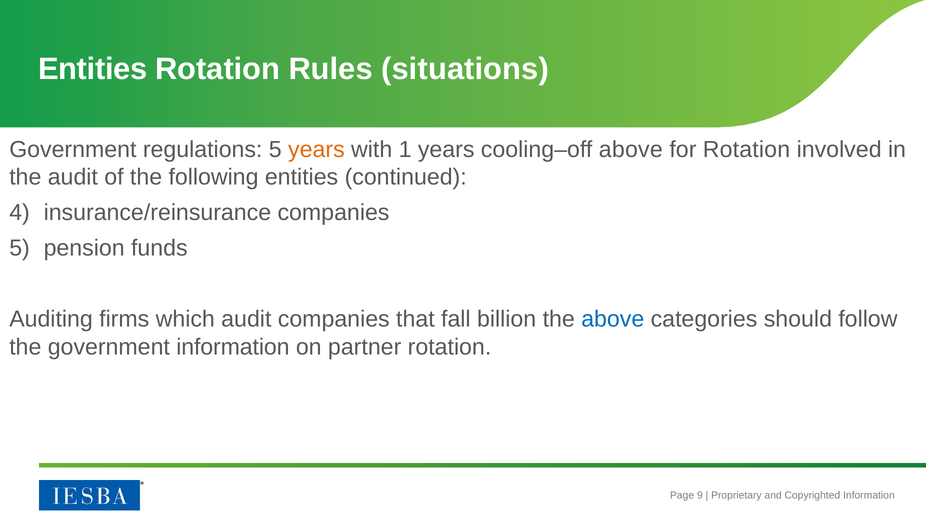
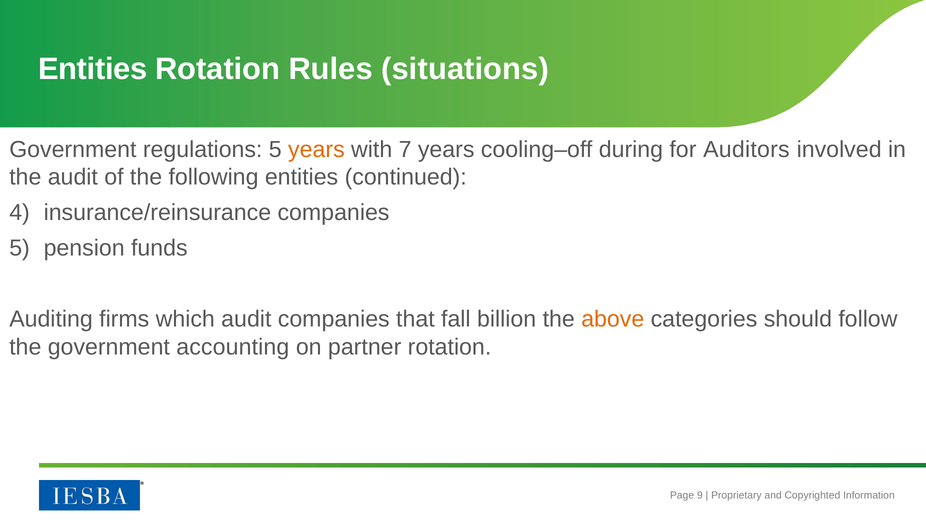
1: 1 -> 7
cooling–off above: above -> during
for Rotation: Rotation -> Auditors
above at (613, 319) colour: blue -> orange
government information: information -> accounting
